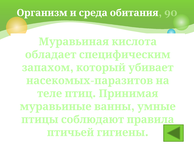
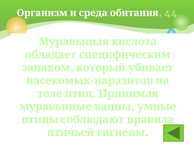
90: 90 -> 44
